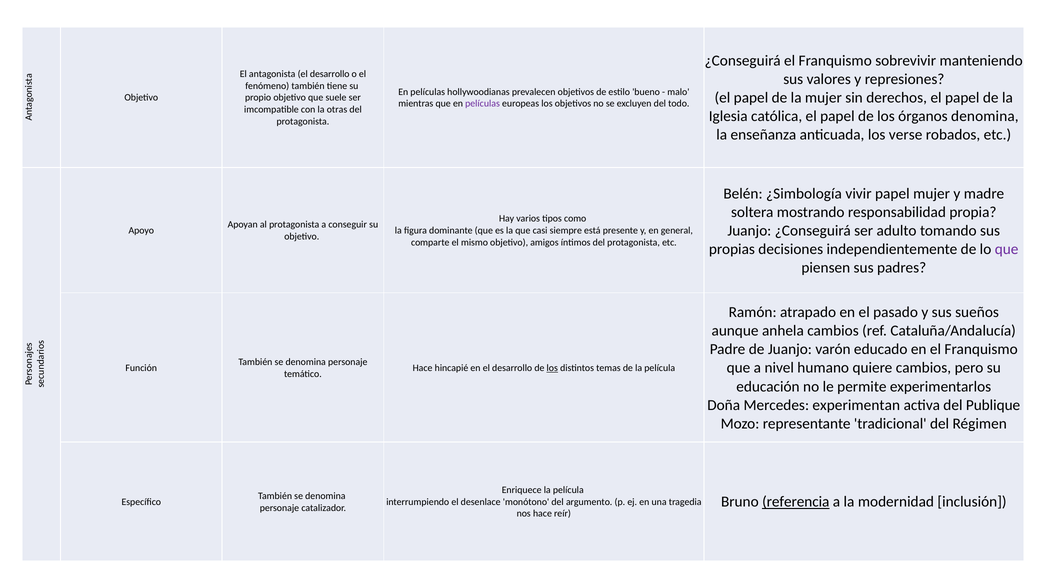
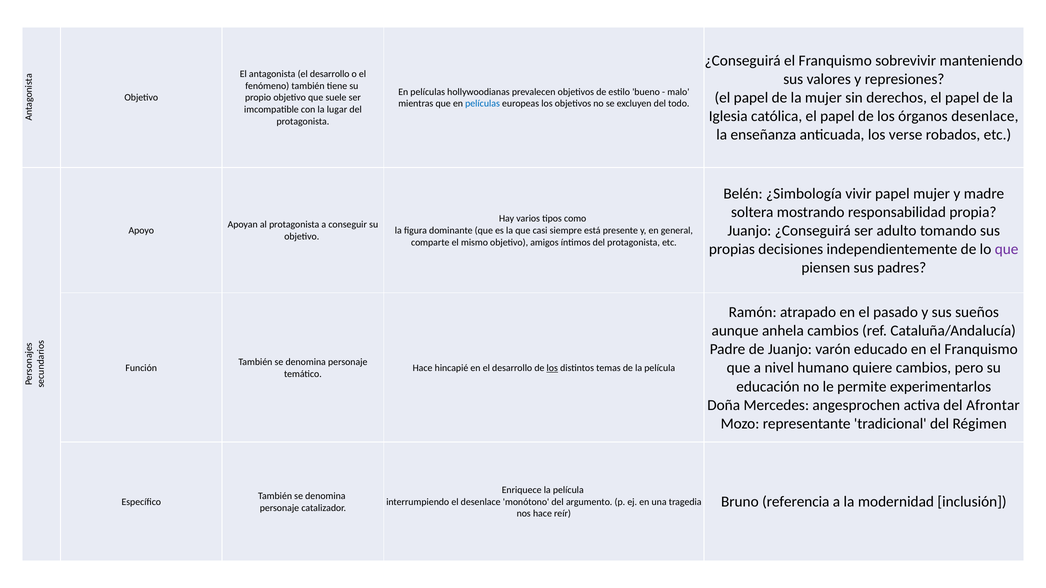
películas at (483, 104) colour: purple -> blue
otras: otras -> lugar
órganos denomina: denomina -> desenlace
experimentan: experimentan -> angesprochen
Publique: Publique -> Afrontar
referencia underline: present -> none
